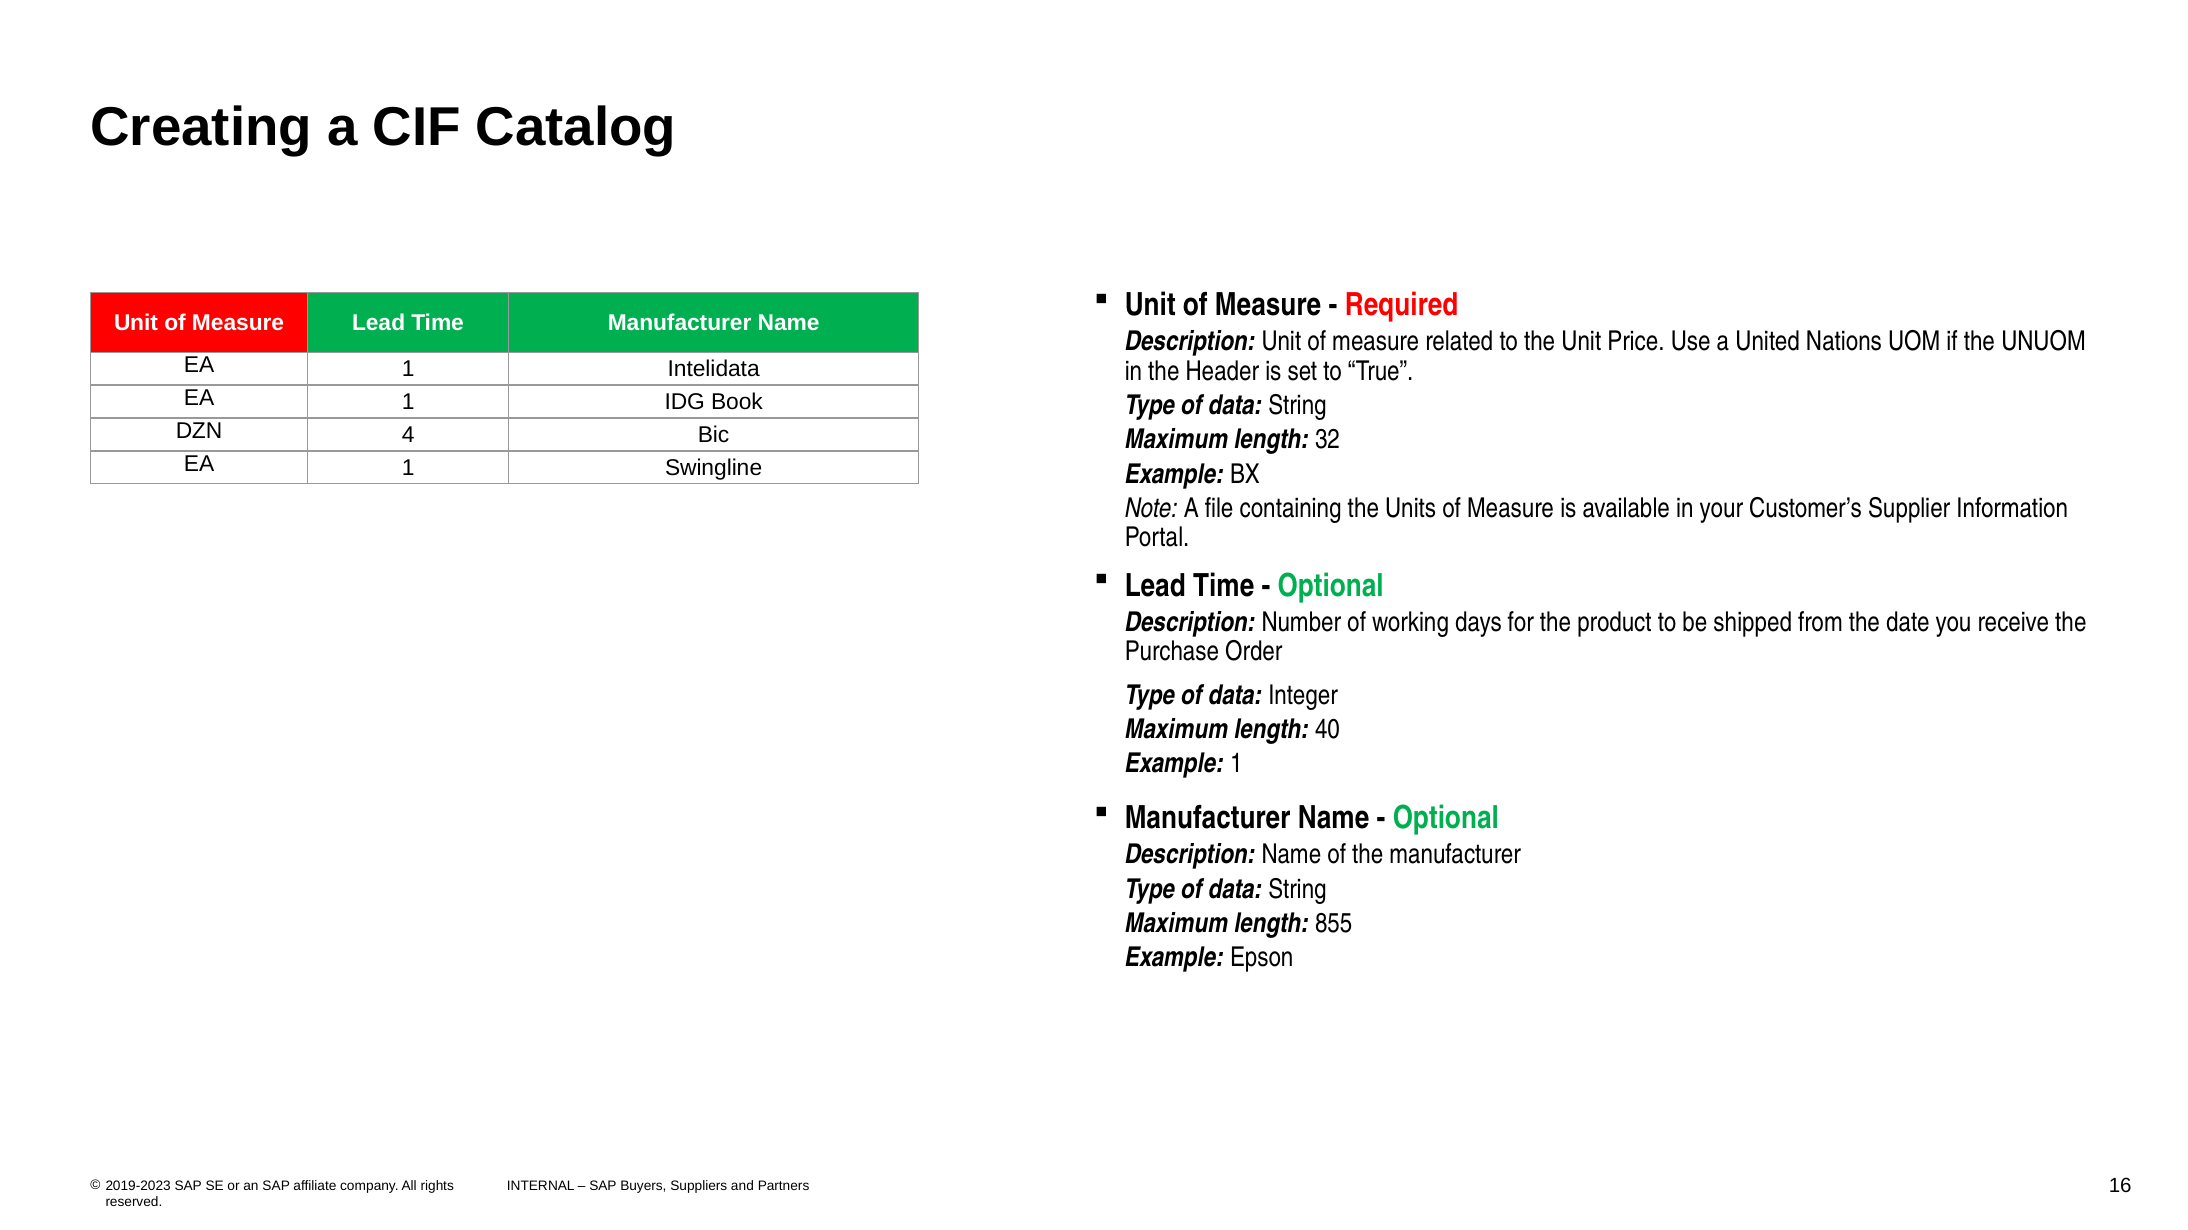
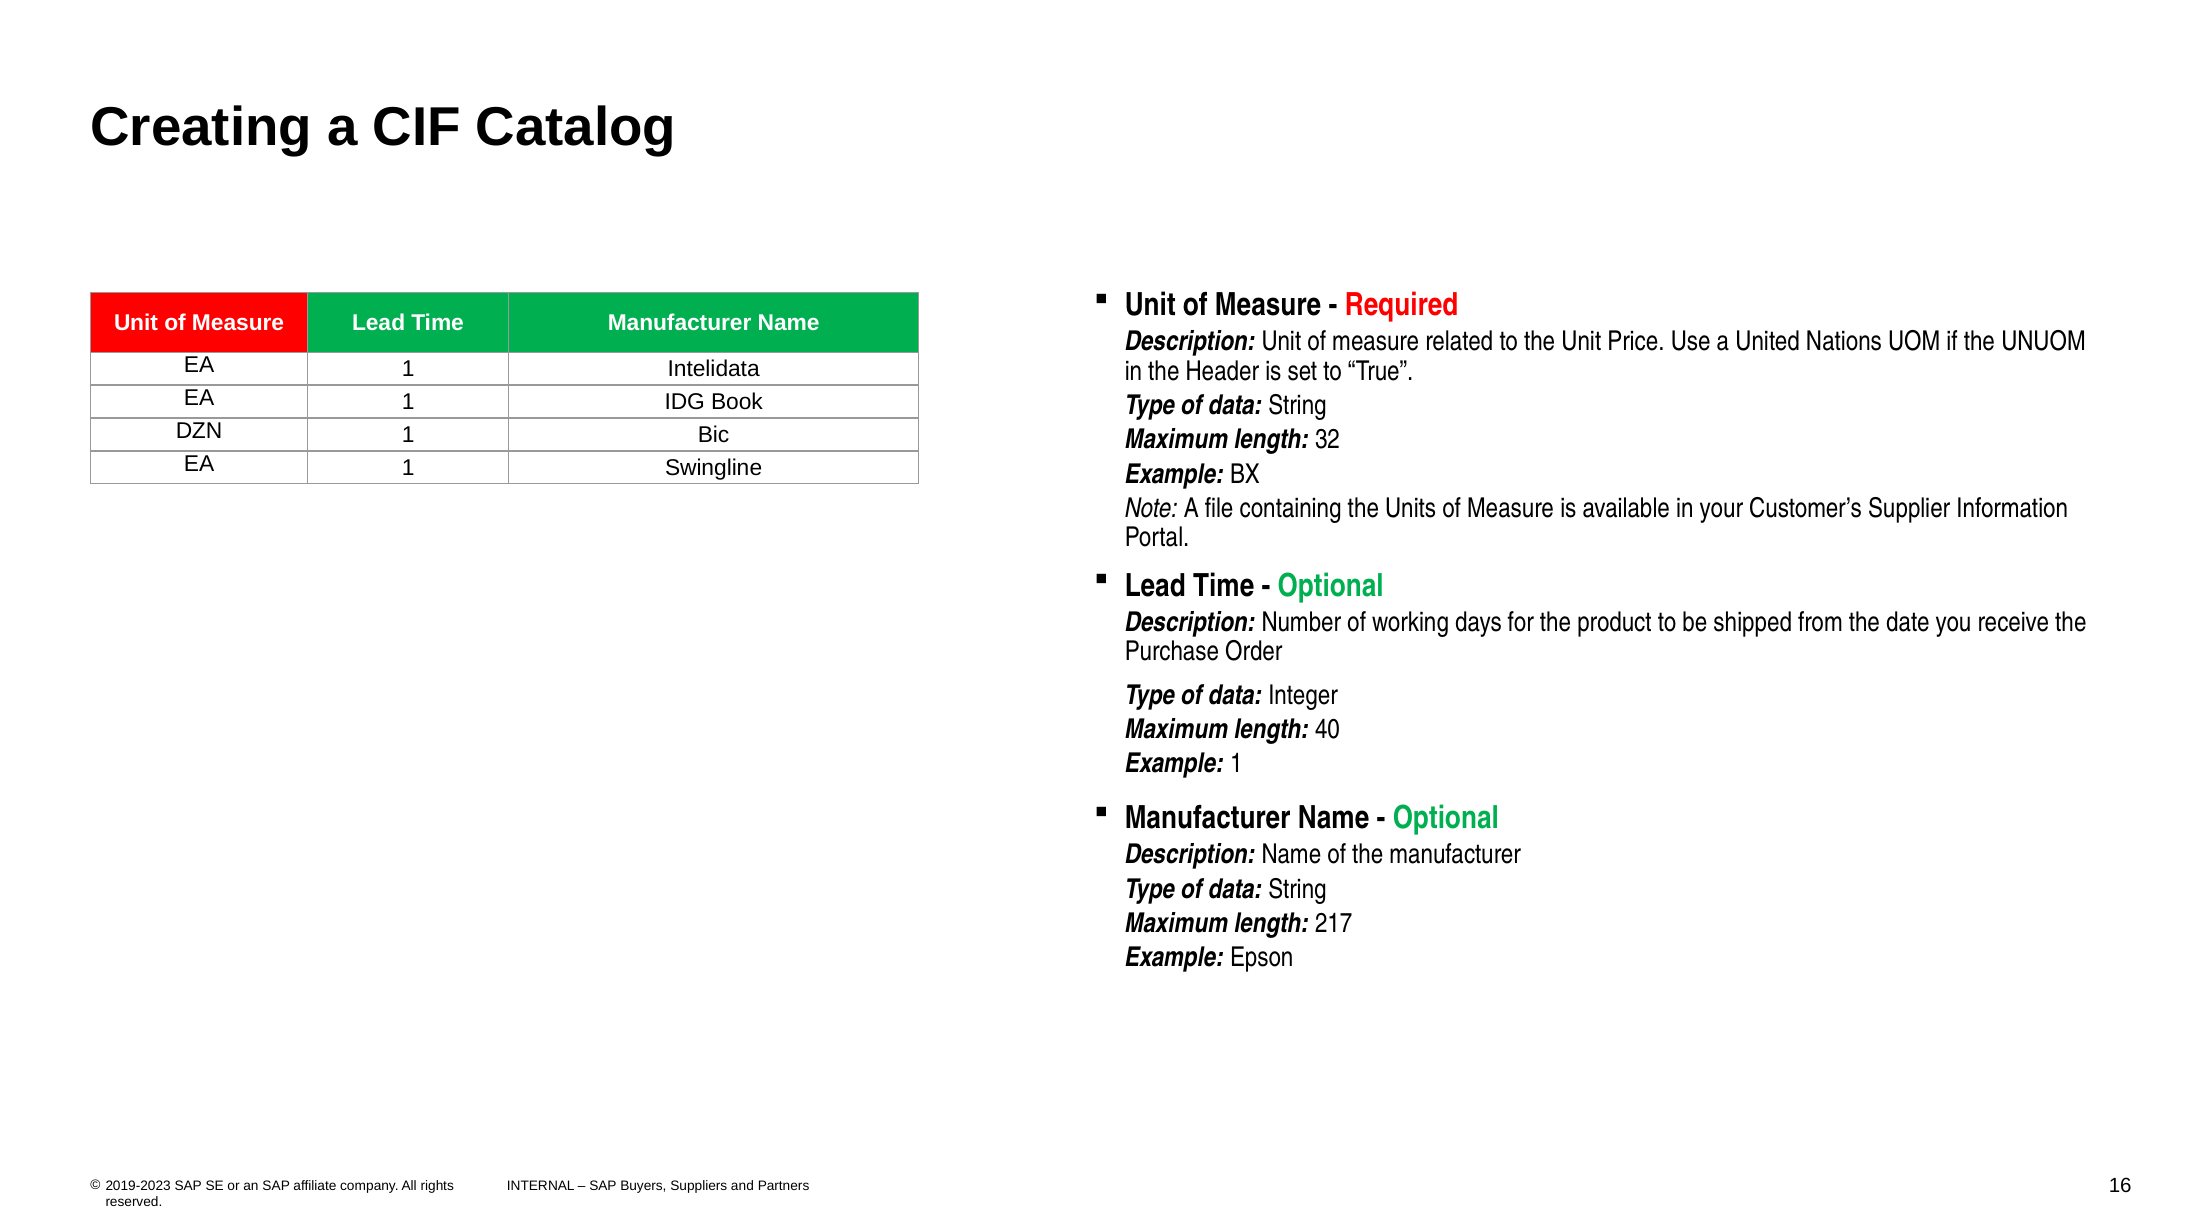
DZN 4: 4 -> 1
855: 855 -> 217
